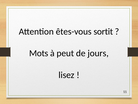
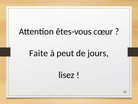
sortit: sortit -> cœur
Mots: Mots -> Faite
